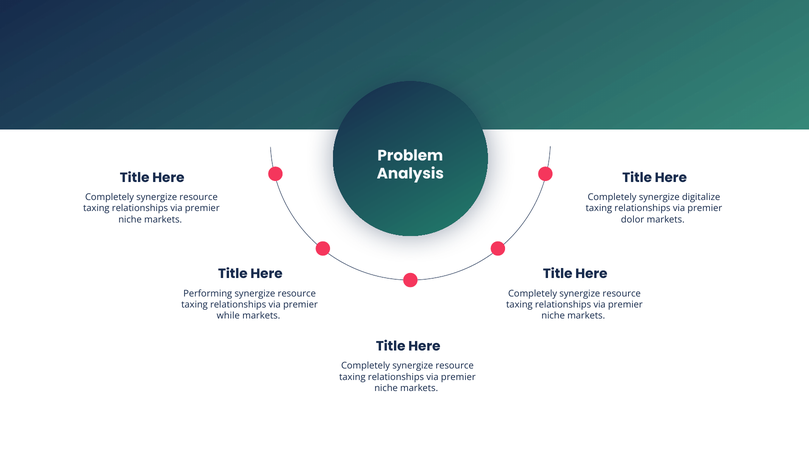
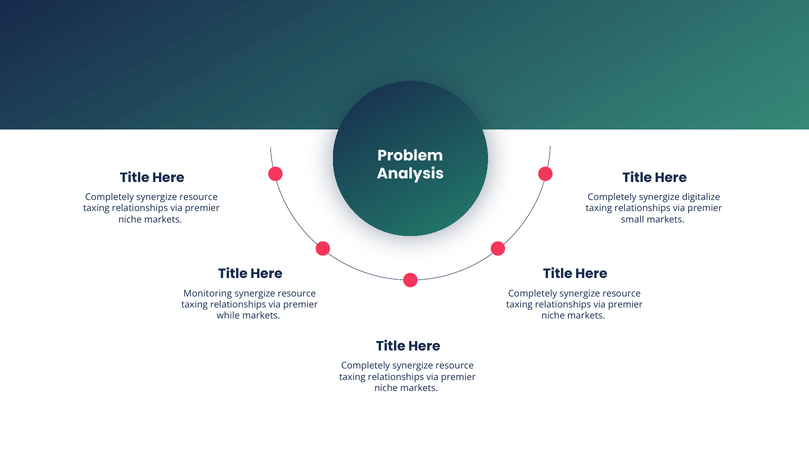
dolor: dolor -> small
Performing: Performing -> Monitoring
